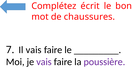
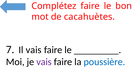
Complétez écrit: écrit -> faire
chaussures: chaussures -> cacahuètes
poussière colour: purple -> blue
